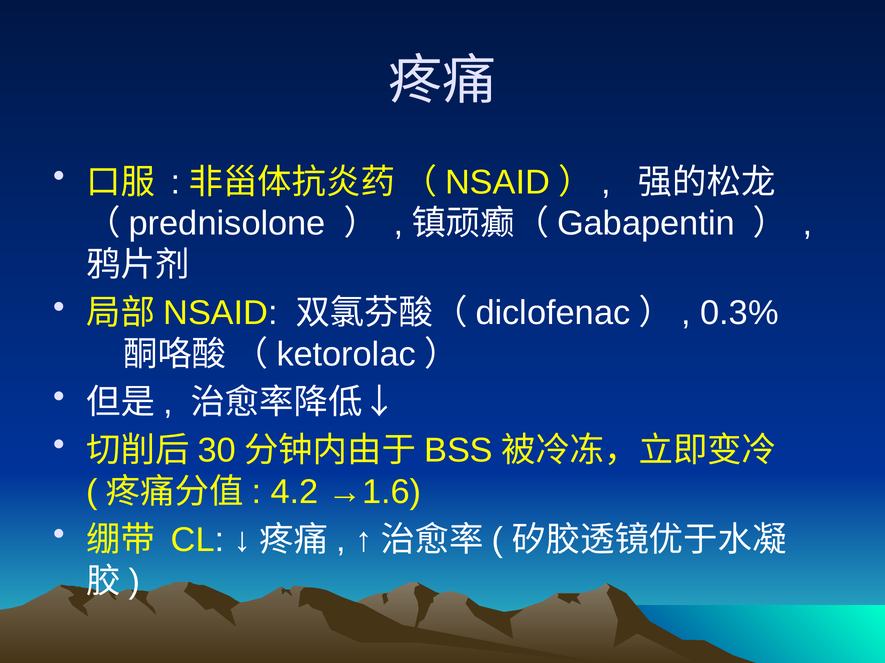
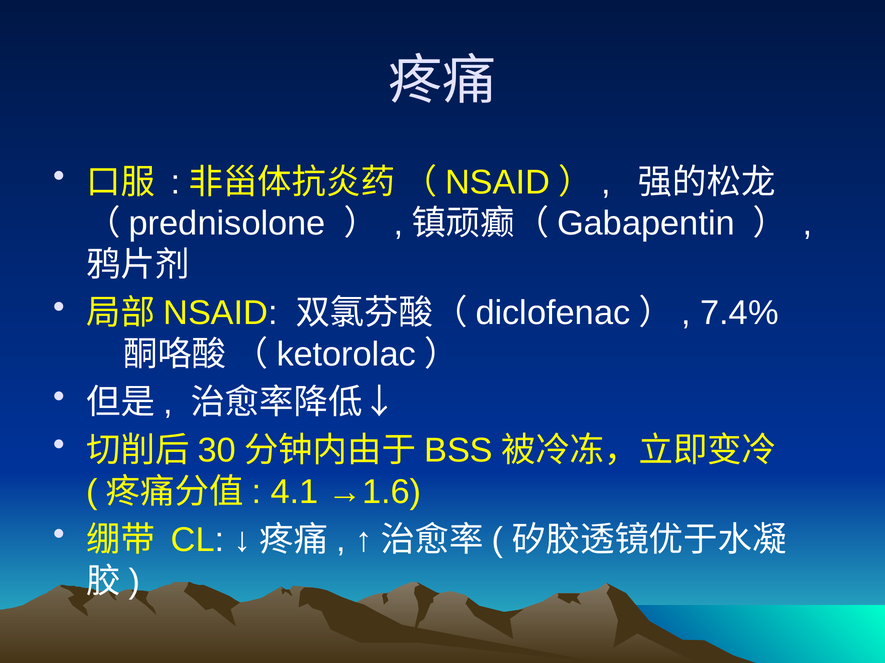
0.3%: 0.3% -> 7.4%
4.2: 4.2 -> 4.1
